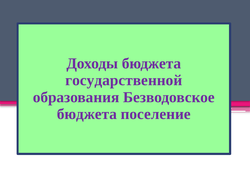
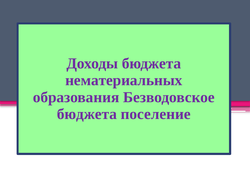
государственной: государственной -> нематериальных
